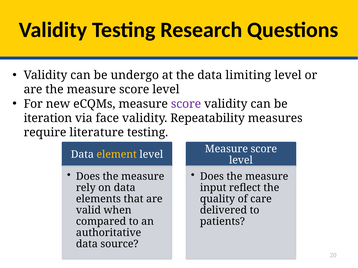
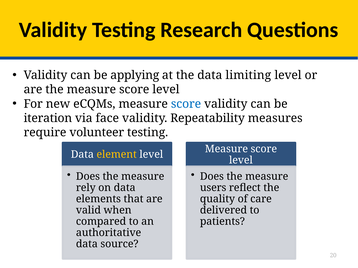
undergo: undergo -> applying
score at (186, 104) colour: purple -> blue
literature: literature -> volunteer
input: input -> users
